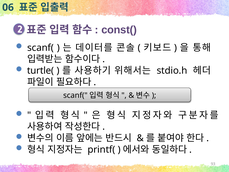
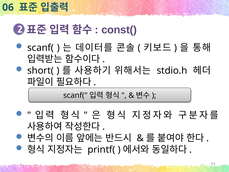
turtle(: turtle( -> short(
